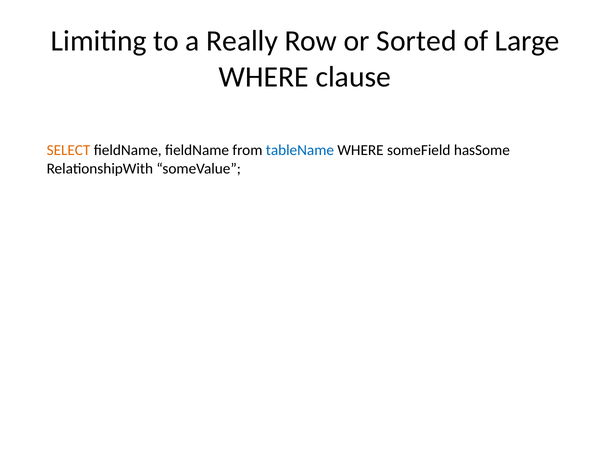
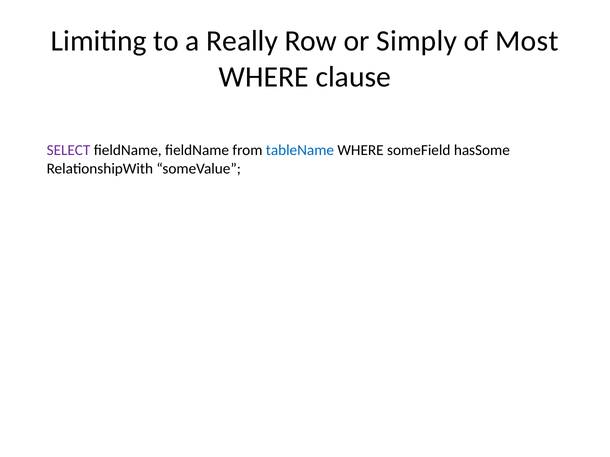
Sorted: Sorted -> Simply
Large: Large -> Most
SELECT colour: orange -> purple
